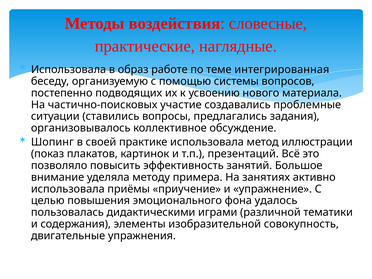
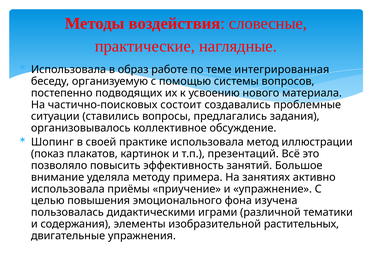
участие: участие -> состоит
удалось: удалось -> изучена
совокупность: совокупность -> растительных
